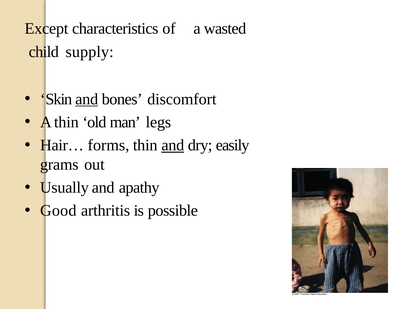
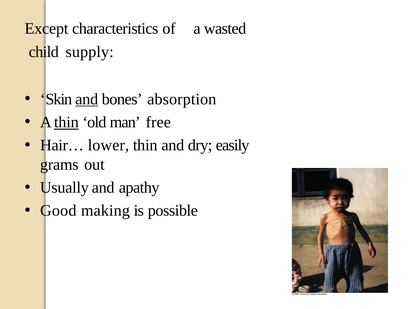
discomfort: discomfort -> absorption
thin at (66, 122) underline: none -> present
legs: legs -> free
forms: forms -> lower
and at (173, 145) underline: present -> none
arthritis: arthritis -> making
